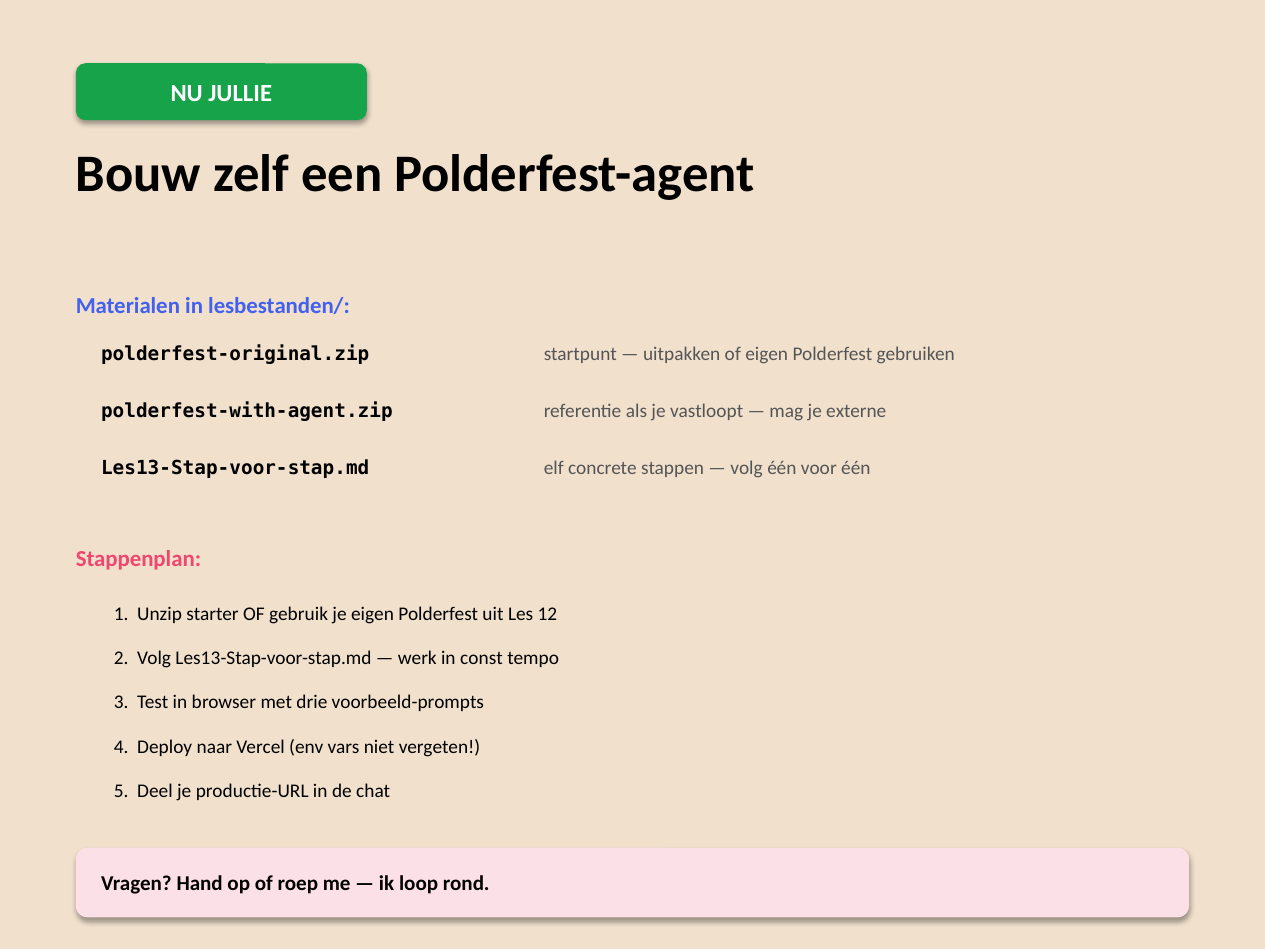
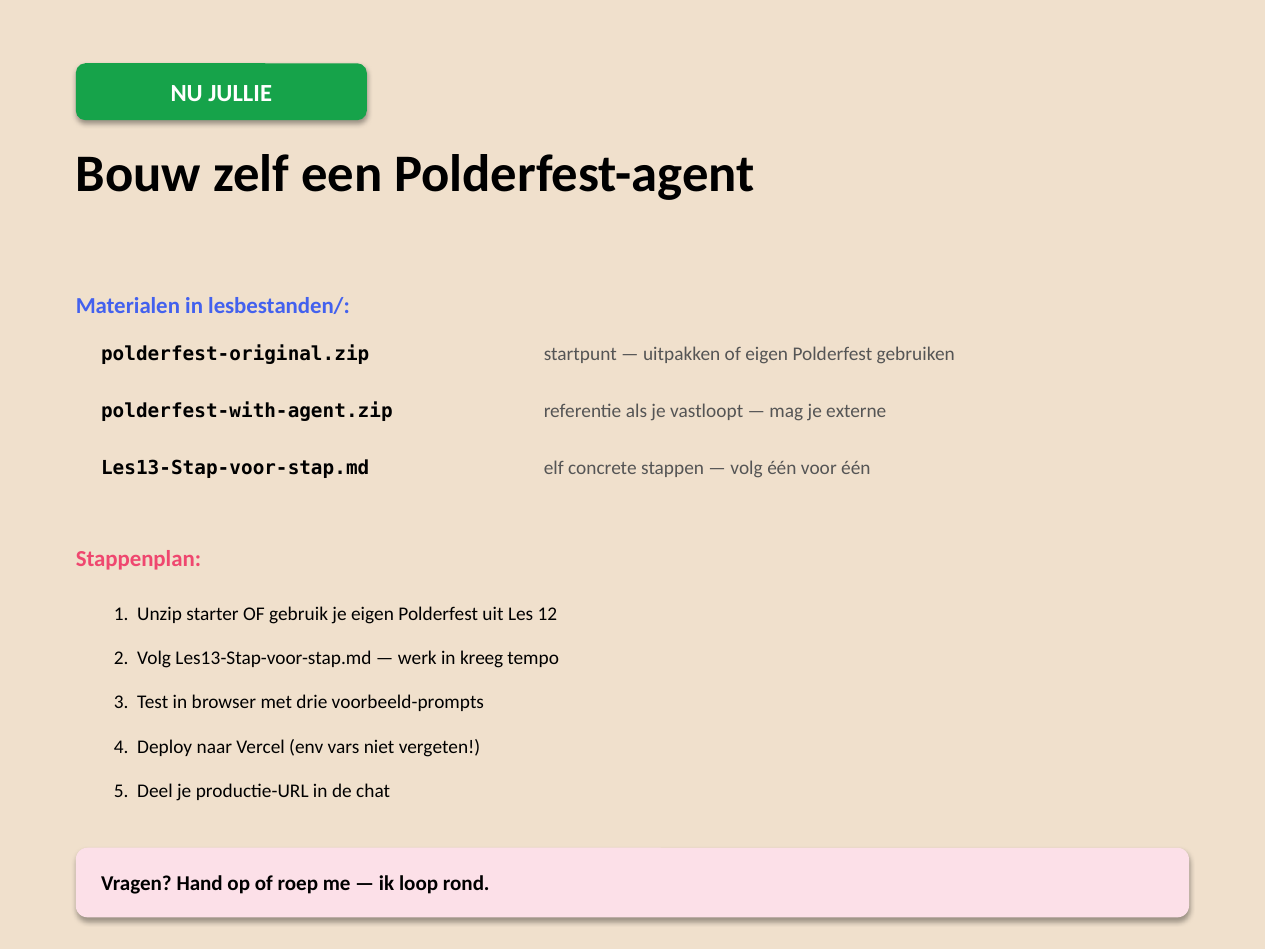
const: const -> kreeg
